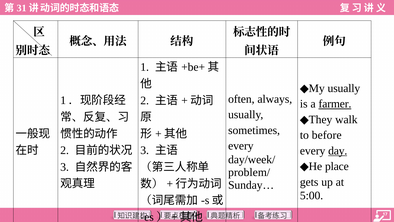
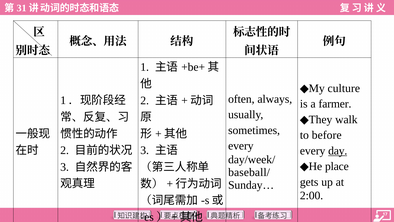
◆My usually: usually -> culture
farmer underline: present -> none
problem/: problem/ -> baseball/
5:00: 5:00 -> 2:00
